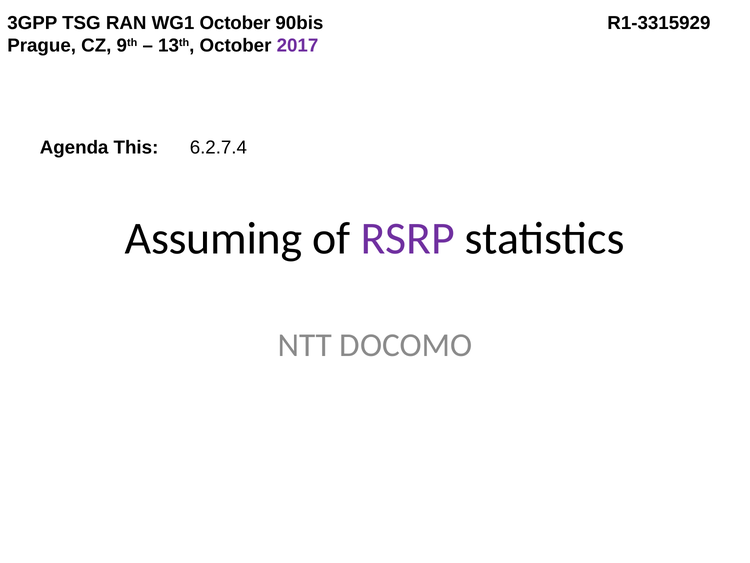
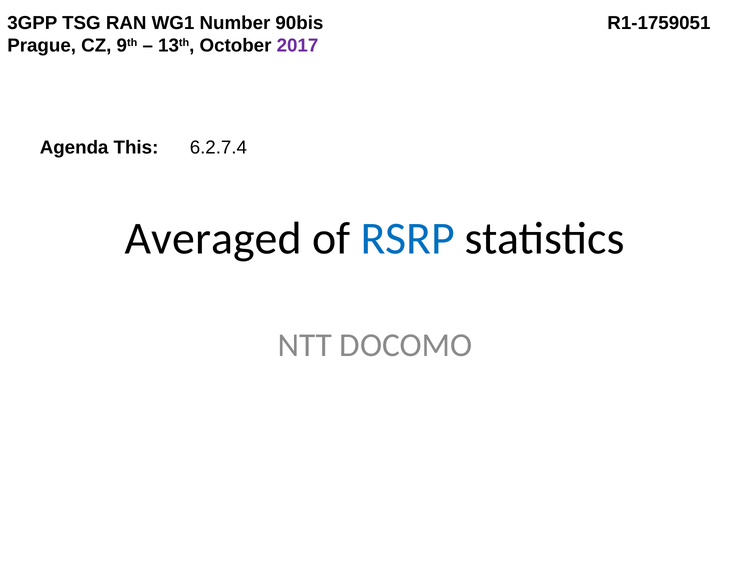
WG1 October: October -> Number
R1-3315929: R1-3315929 -> R1-1759051
Assuming: Assuming -> Averaged
RSRP colour: purple -> blue
